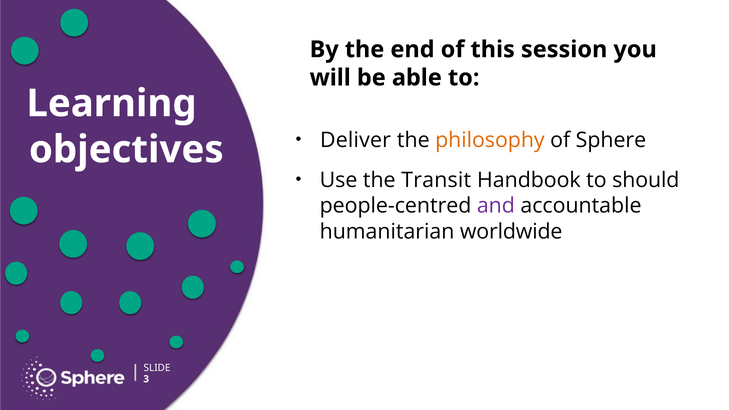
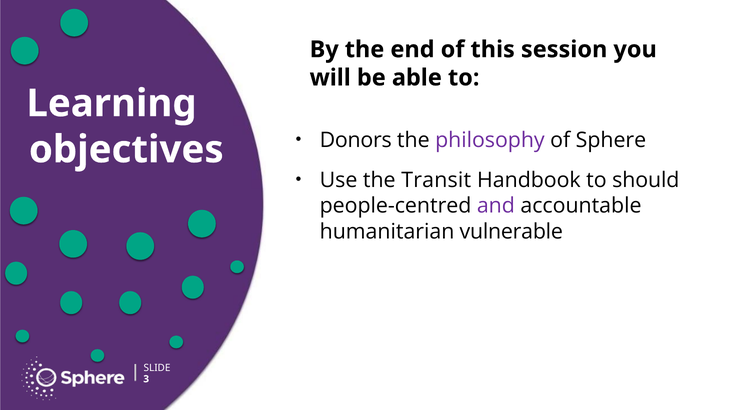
Deliver: Deliver -> Donors
philosophy colour: orange -> purple
worldwide: worldwide -> vulnerable
